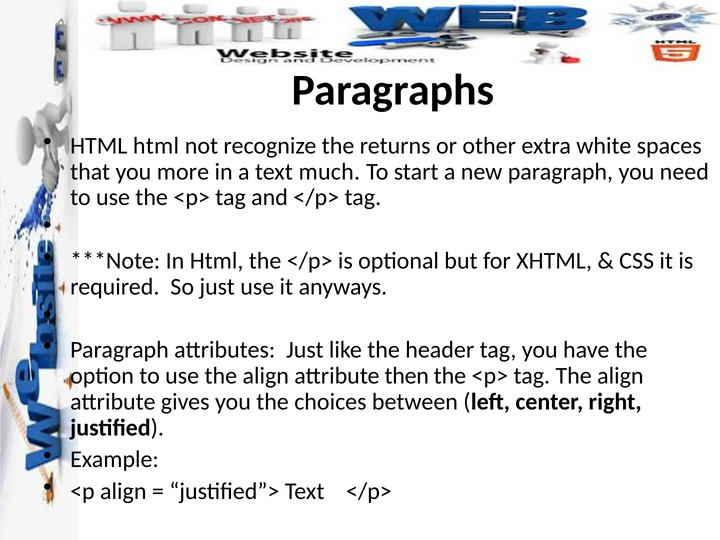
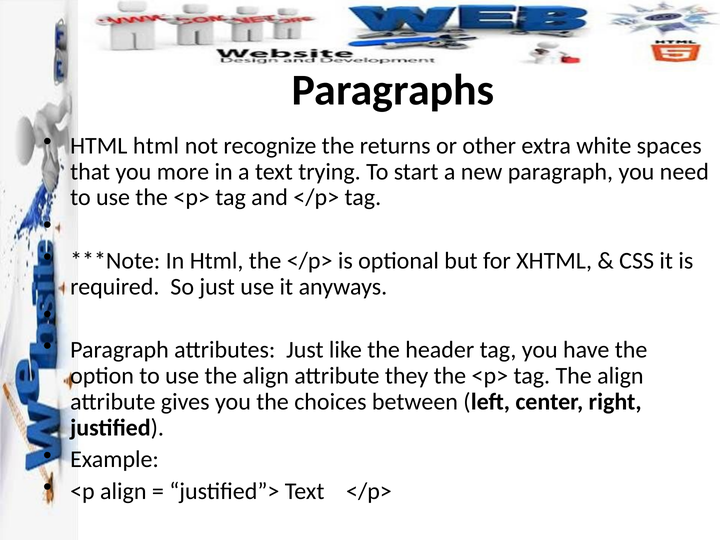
much: much -> trying
then: then -> they
